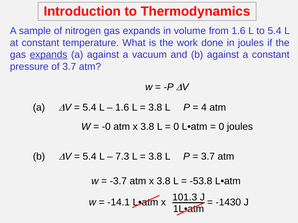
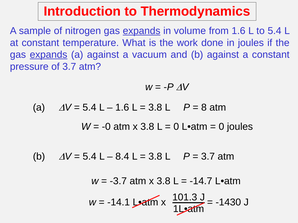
expands at (142, 31) underline: none -> present
4: 4 -> 8
7.3: 7.3 -> 8.4
-53.8: -53.8 -> -14.7
